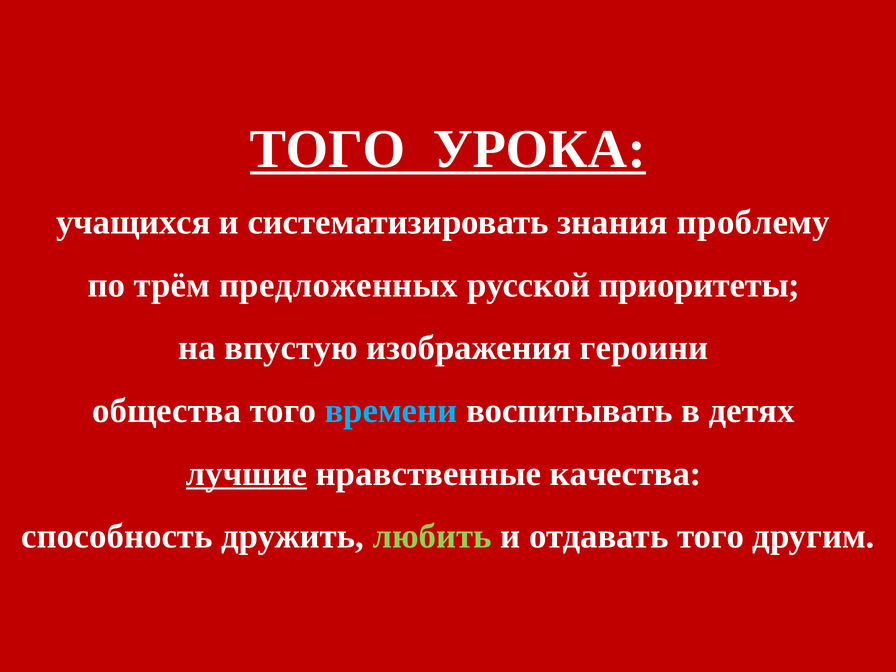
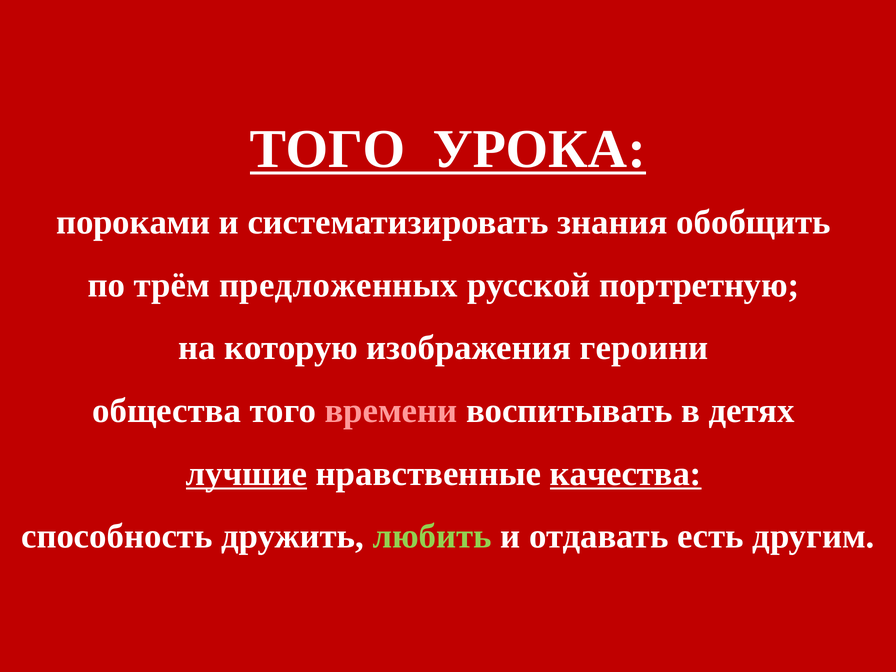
учащихся: учащихся -> пороками
проблему: проблему -> обобщить
приоритеты: приоритеты -> портретную
впустую: впустую -> которую
времени colour: light blue -> pink
качества underline: none -> present
отдавать того: того -> есть
